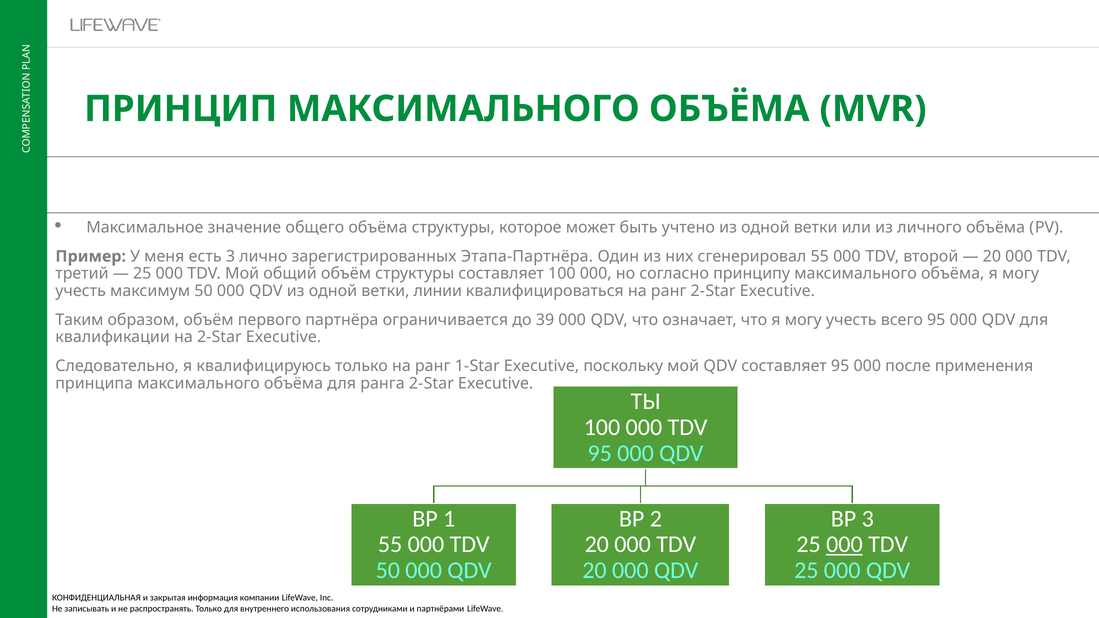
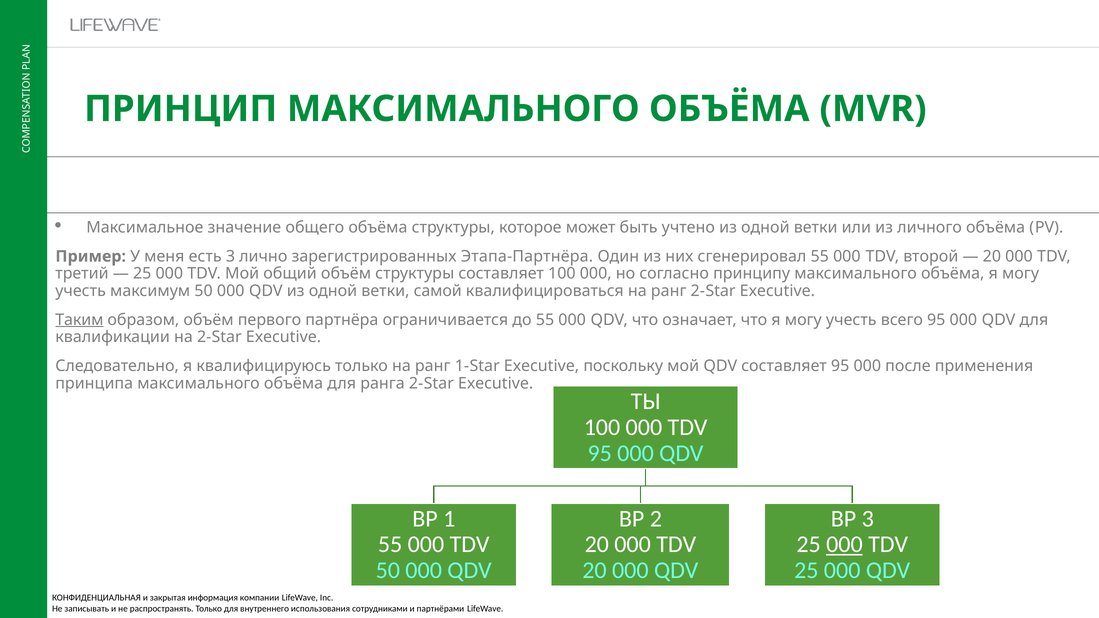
линии: линии -> самой
Таким underline: none -> present
до 39: 39 -> 55
